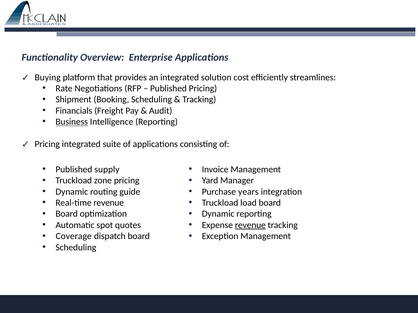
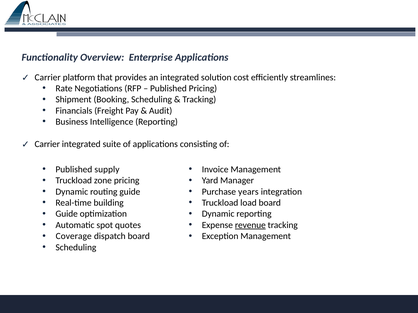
Buying at (48, 77): Buying -> Carrier
Business underline: present -> none
Pricing at (47, 144): Pricing -> Carrier
Real-time revenue: revenue -> building
Board at (67, 214): Board -> Guide
